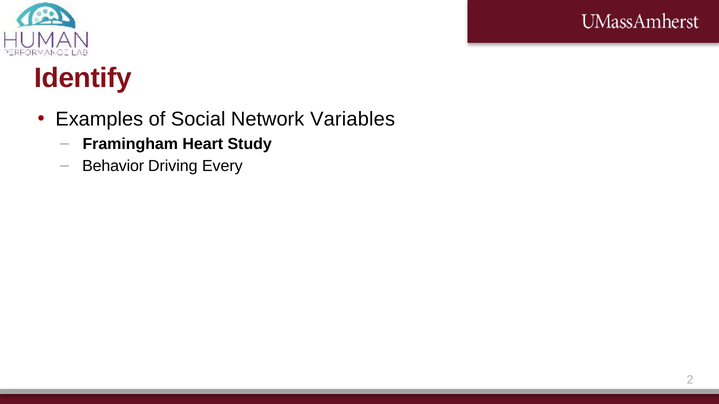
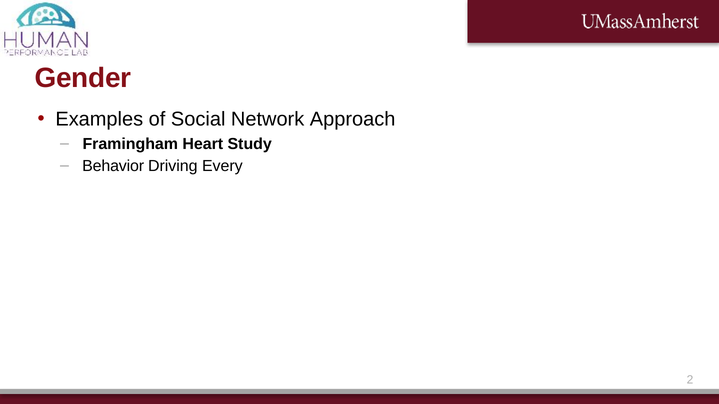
Identify: Identify -> Gender
Variables: Variables -> Approach
